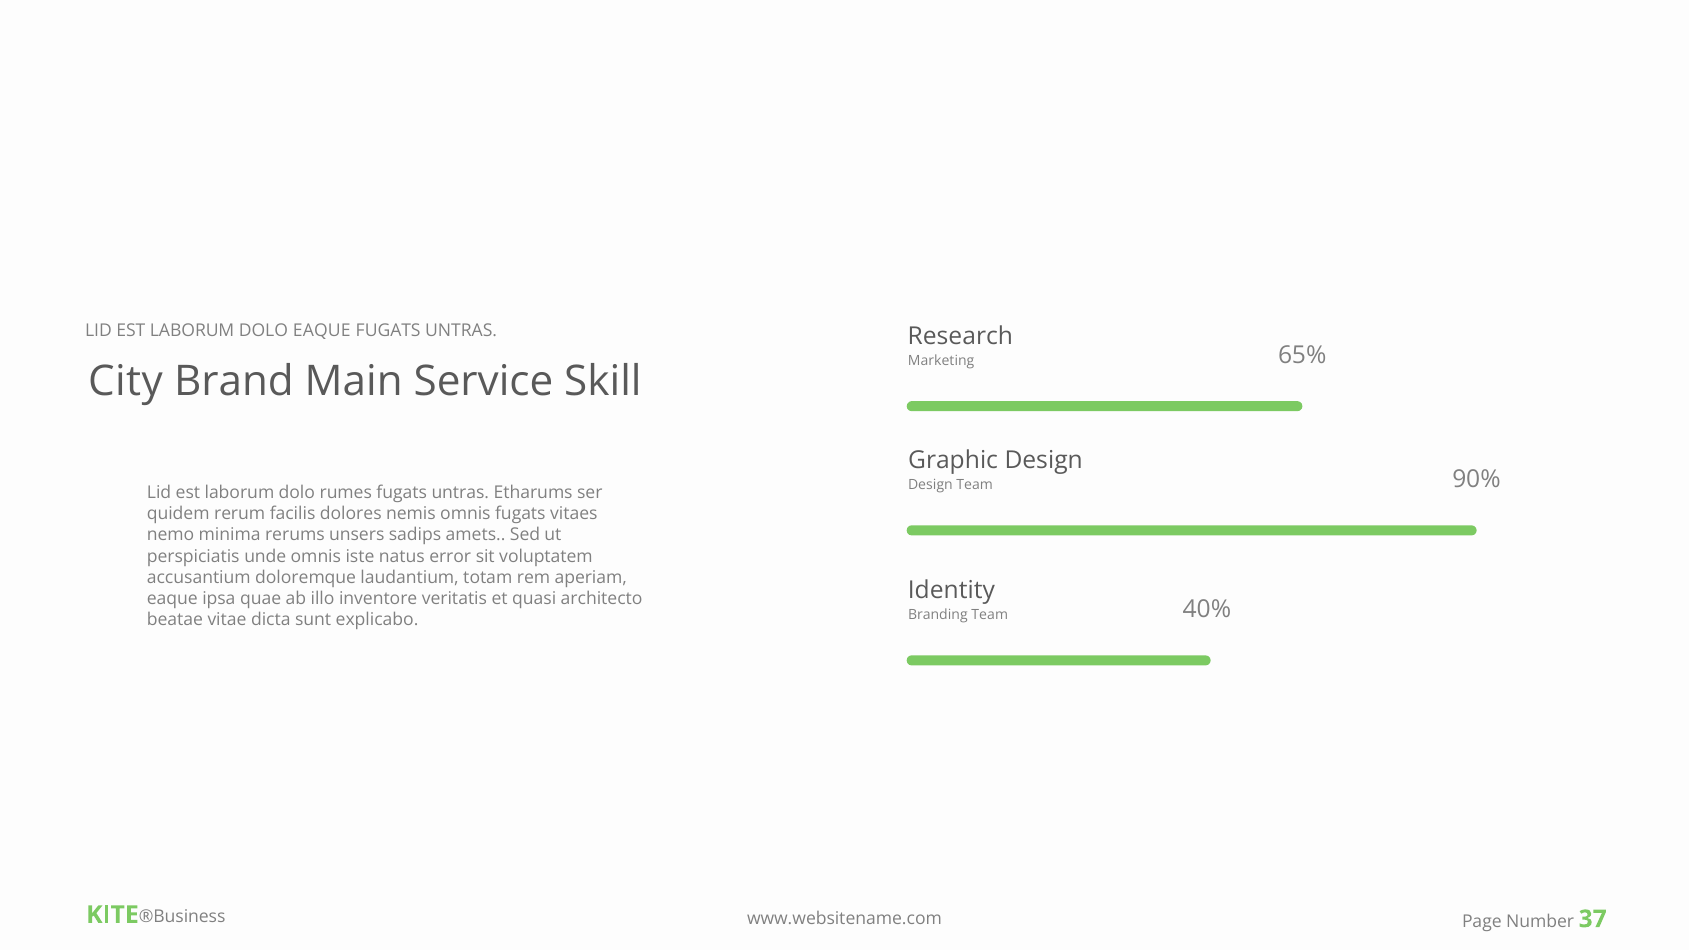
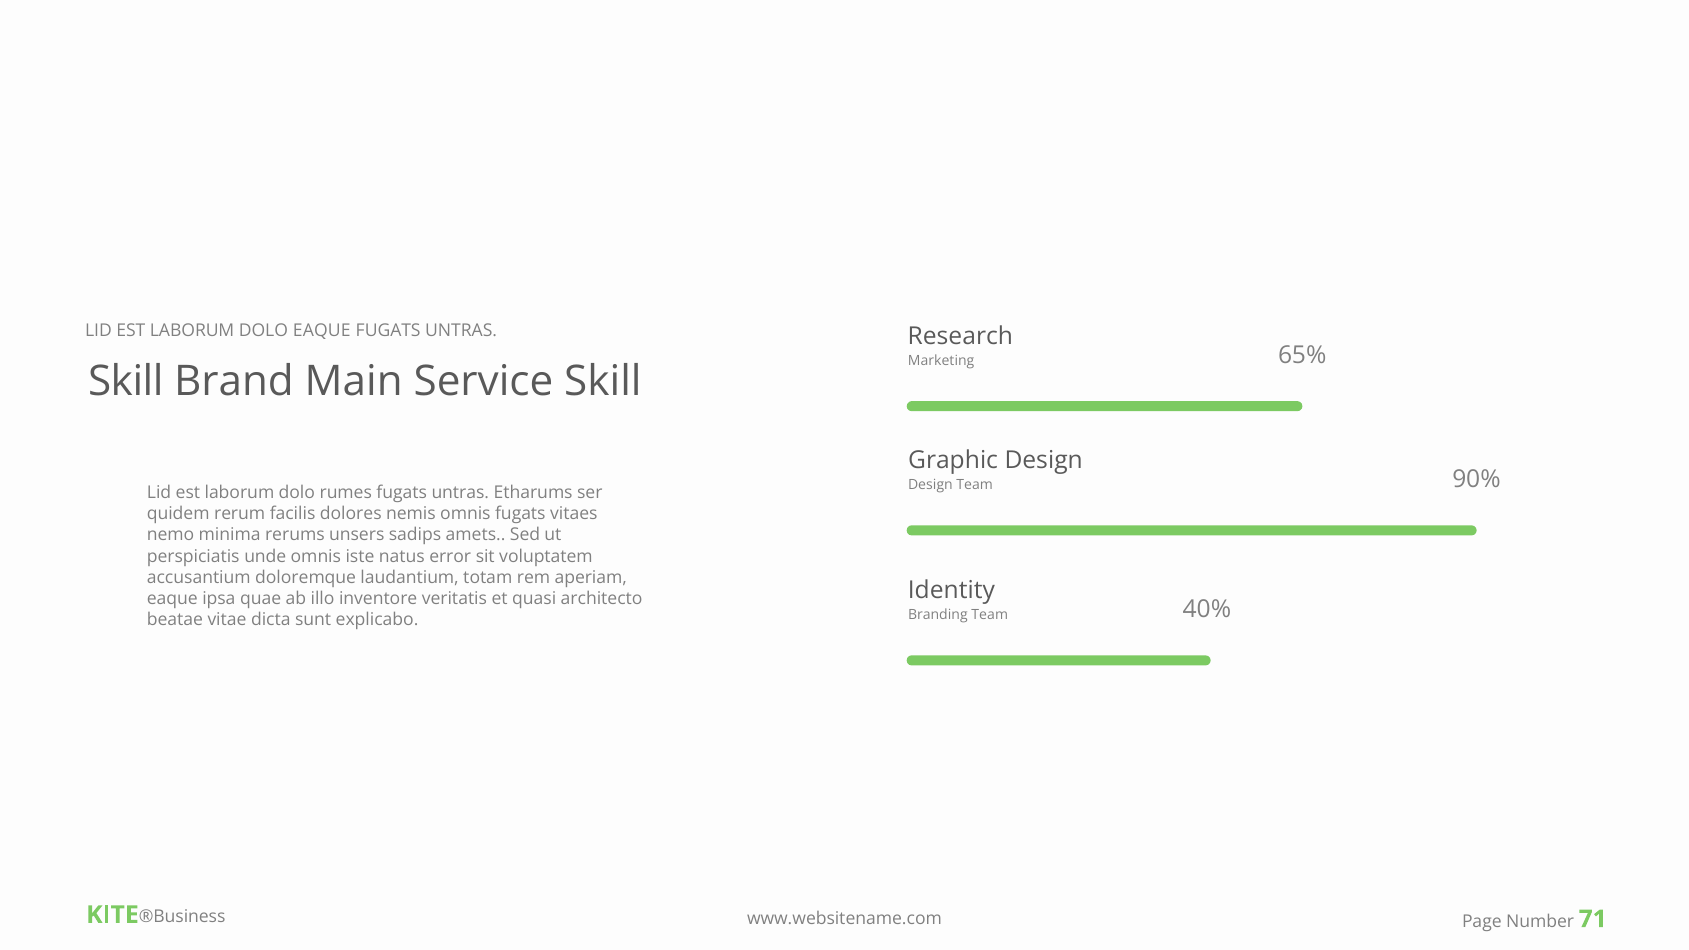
City at (125, 382): City -> Skill
37: 37 -> 71
